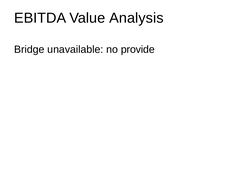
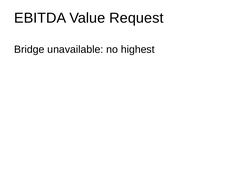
Analysis: Analysis -> Request
provide: provide -> highest
